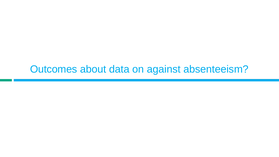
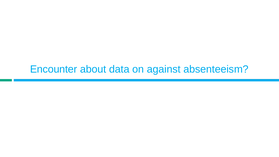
Outcomes: Outcomes -> Encounter
